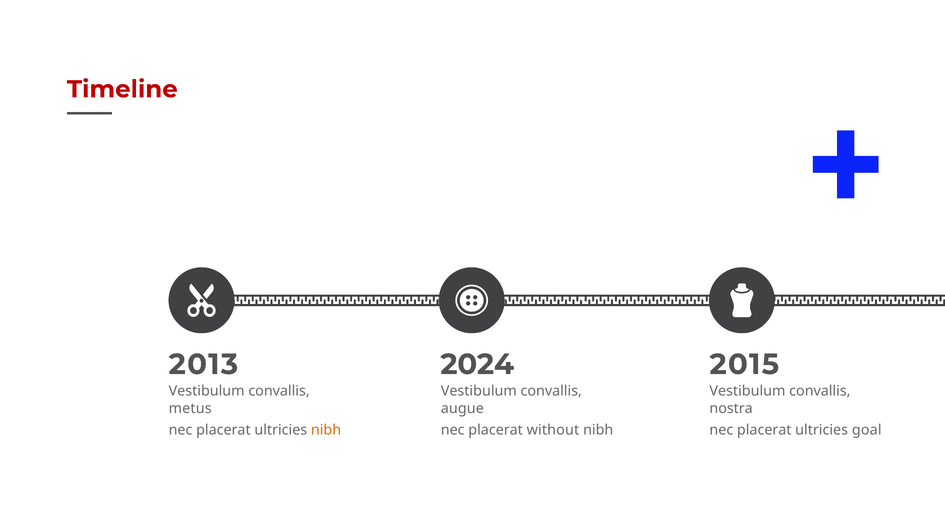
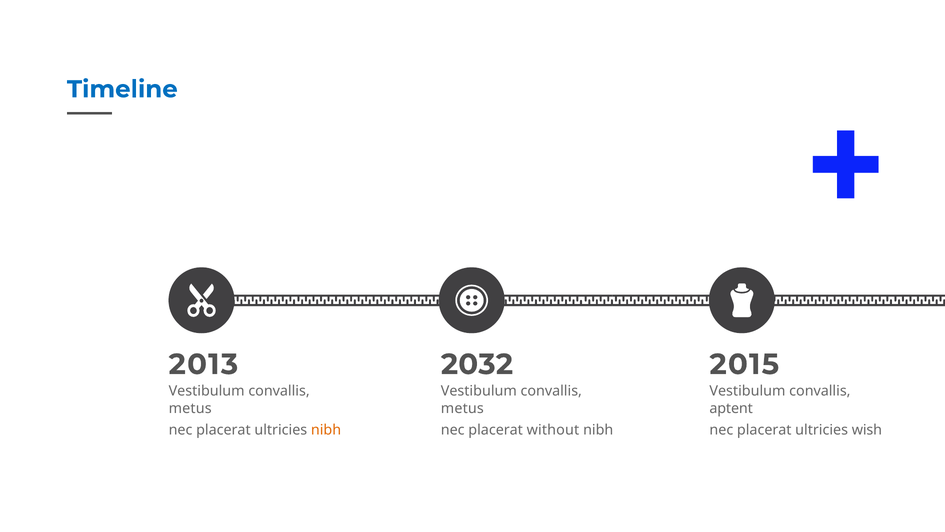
Timeline colour: red -> blue
2024: 2024 -> 2032
augue at (462, 408): augue -> metus
nostra: nostra -> aptent
goal: goal -> wish
